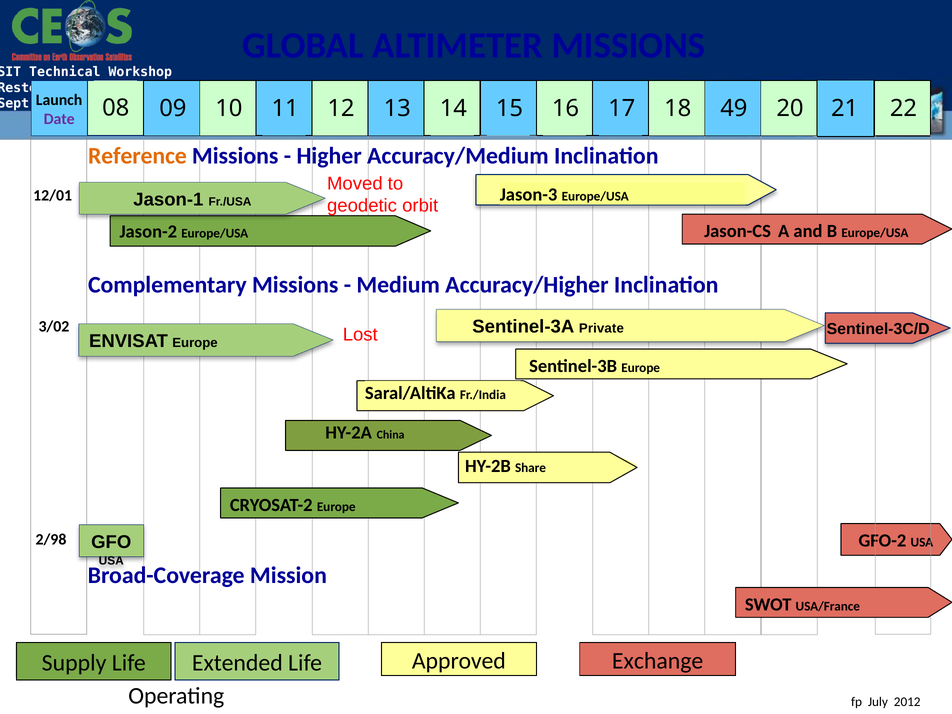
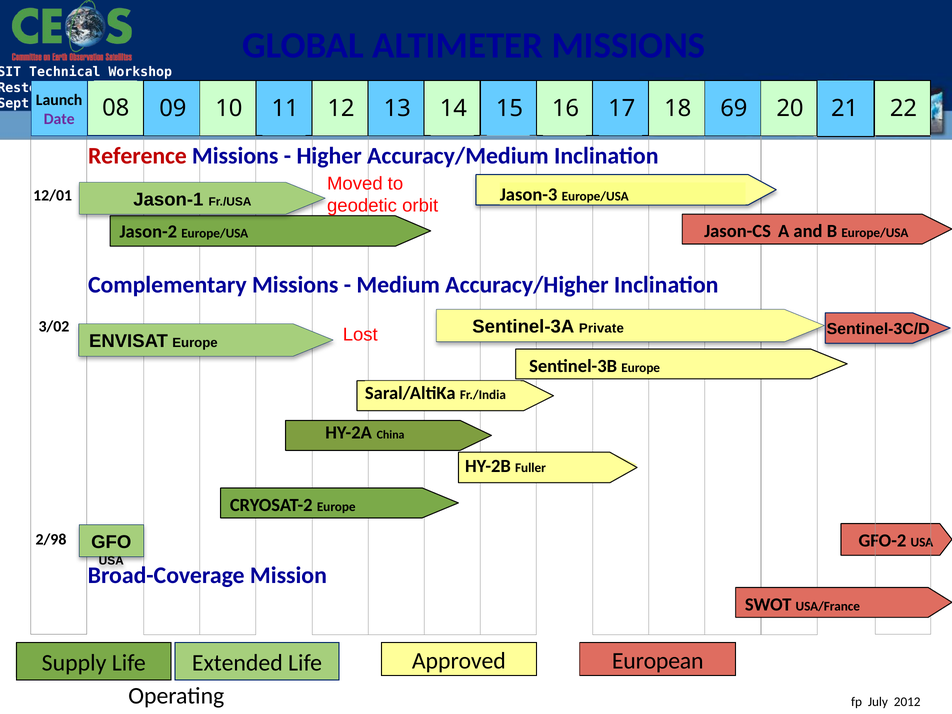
49: 49 -> 69
Reference colour: orange -> red
Share: Share -> Fuller
Exchange: Exchange -> European
